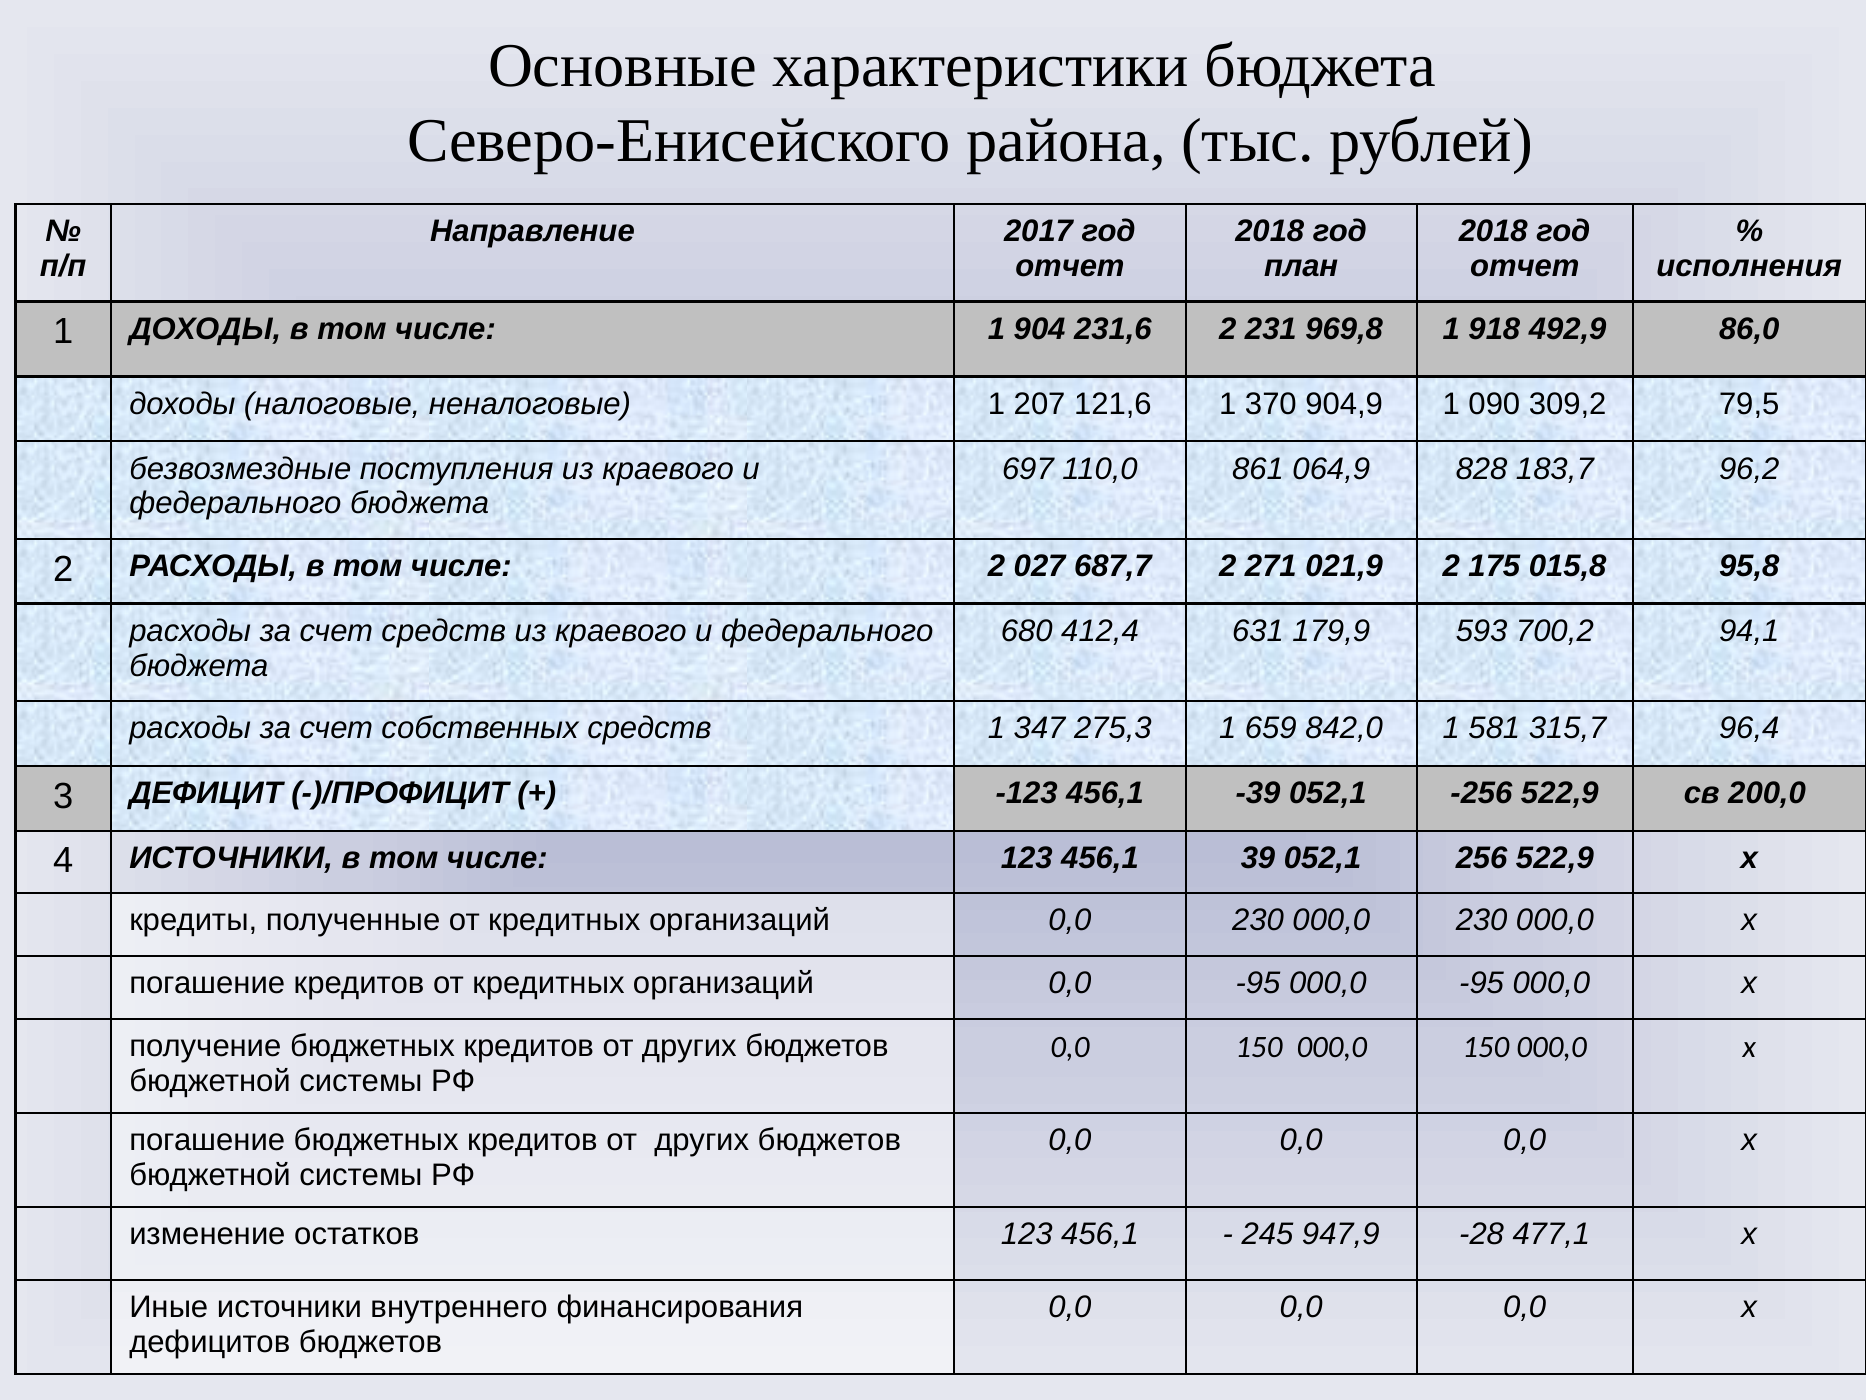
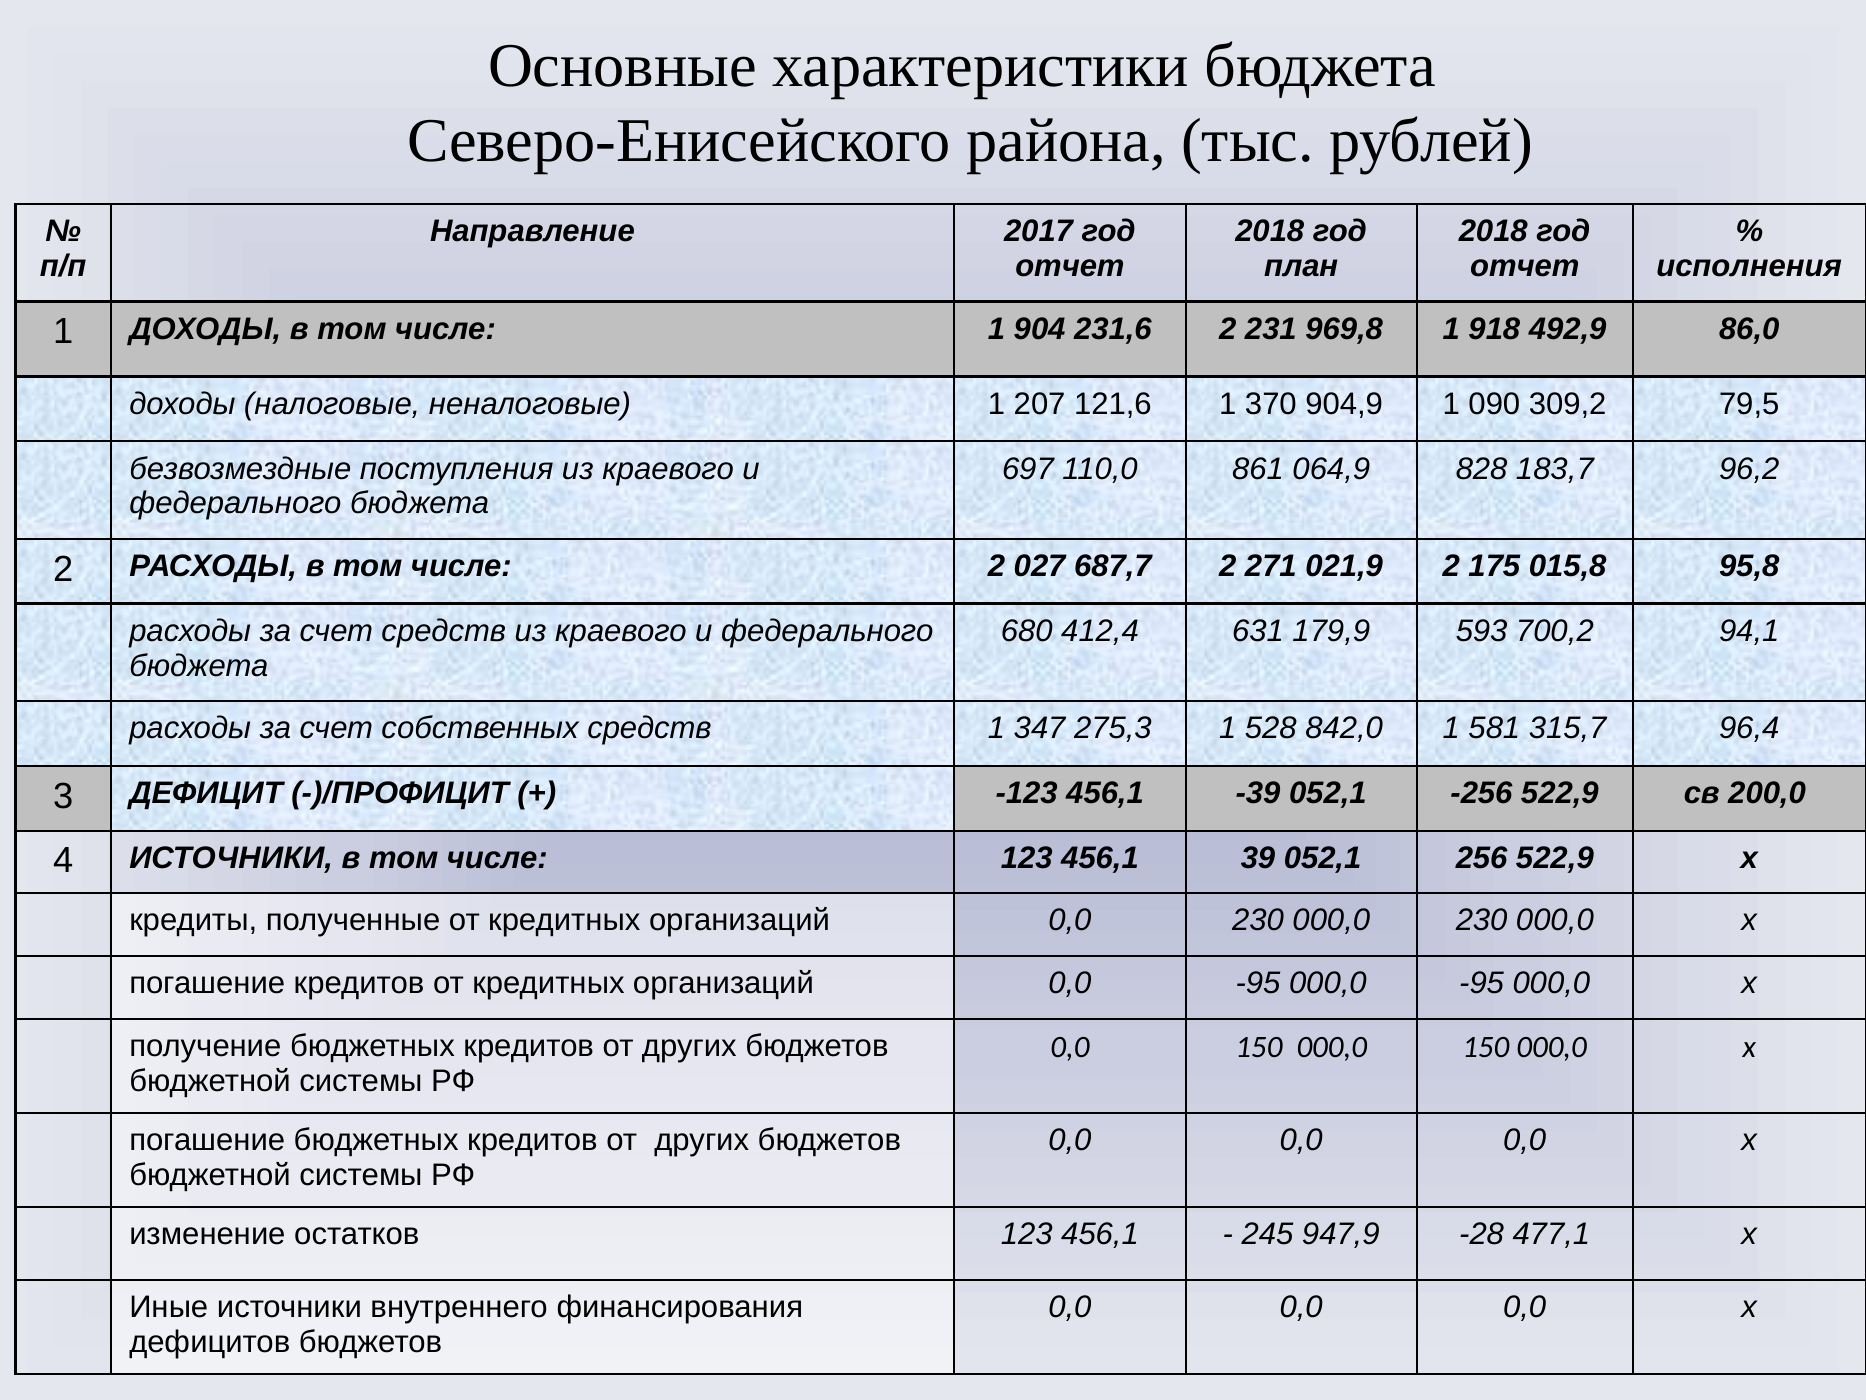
659: 659 -> 528
